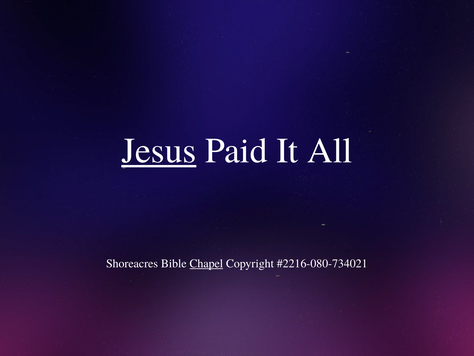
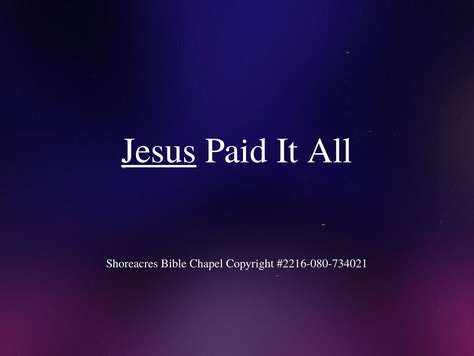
Chapel underline: present -> none
